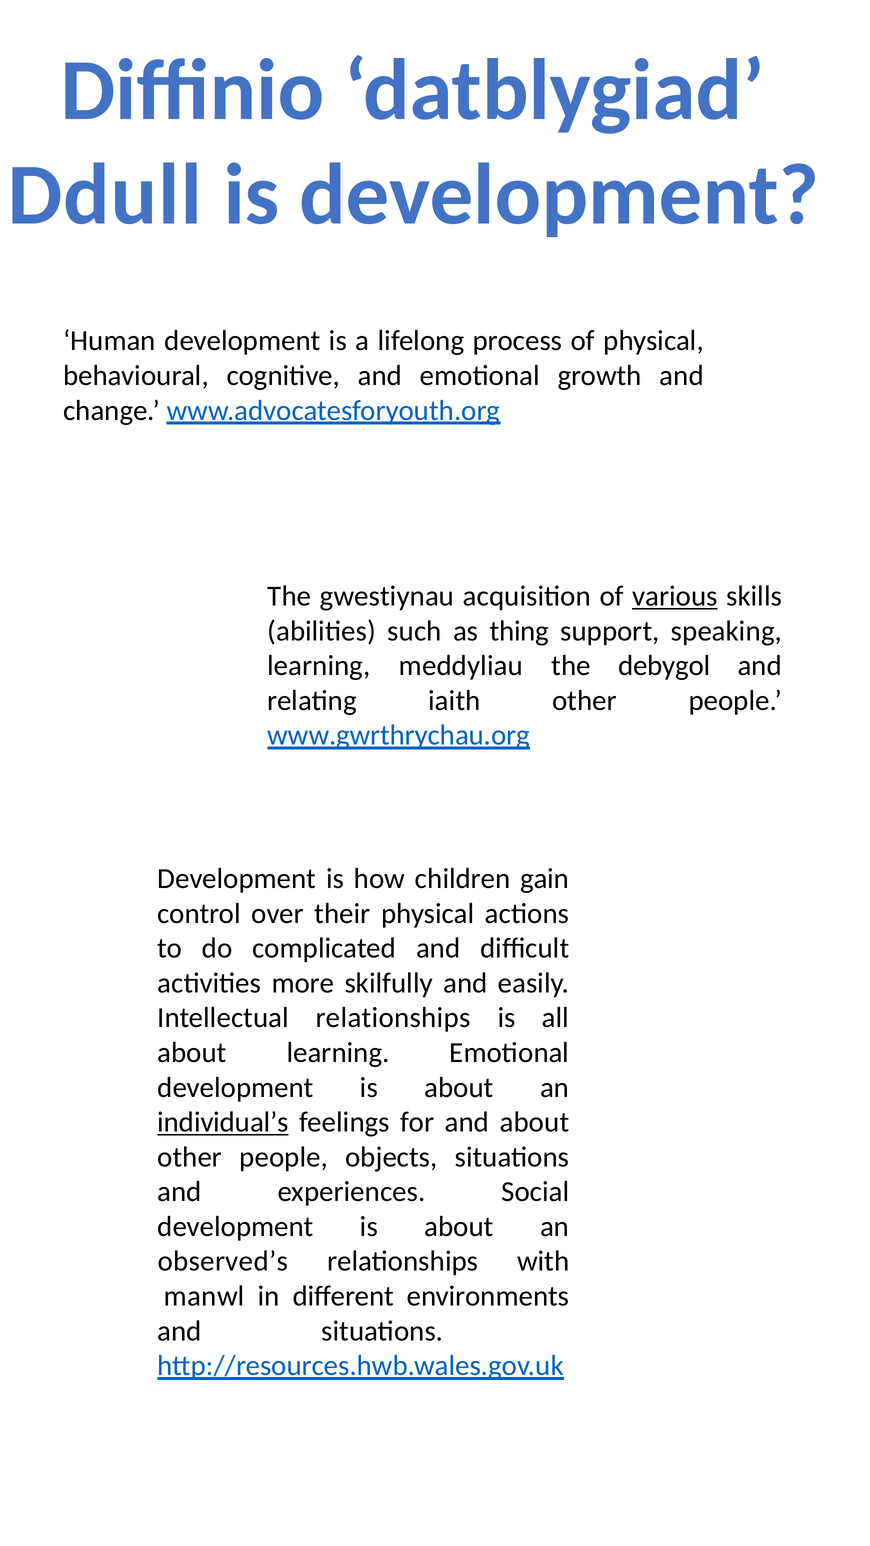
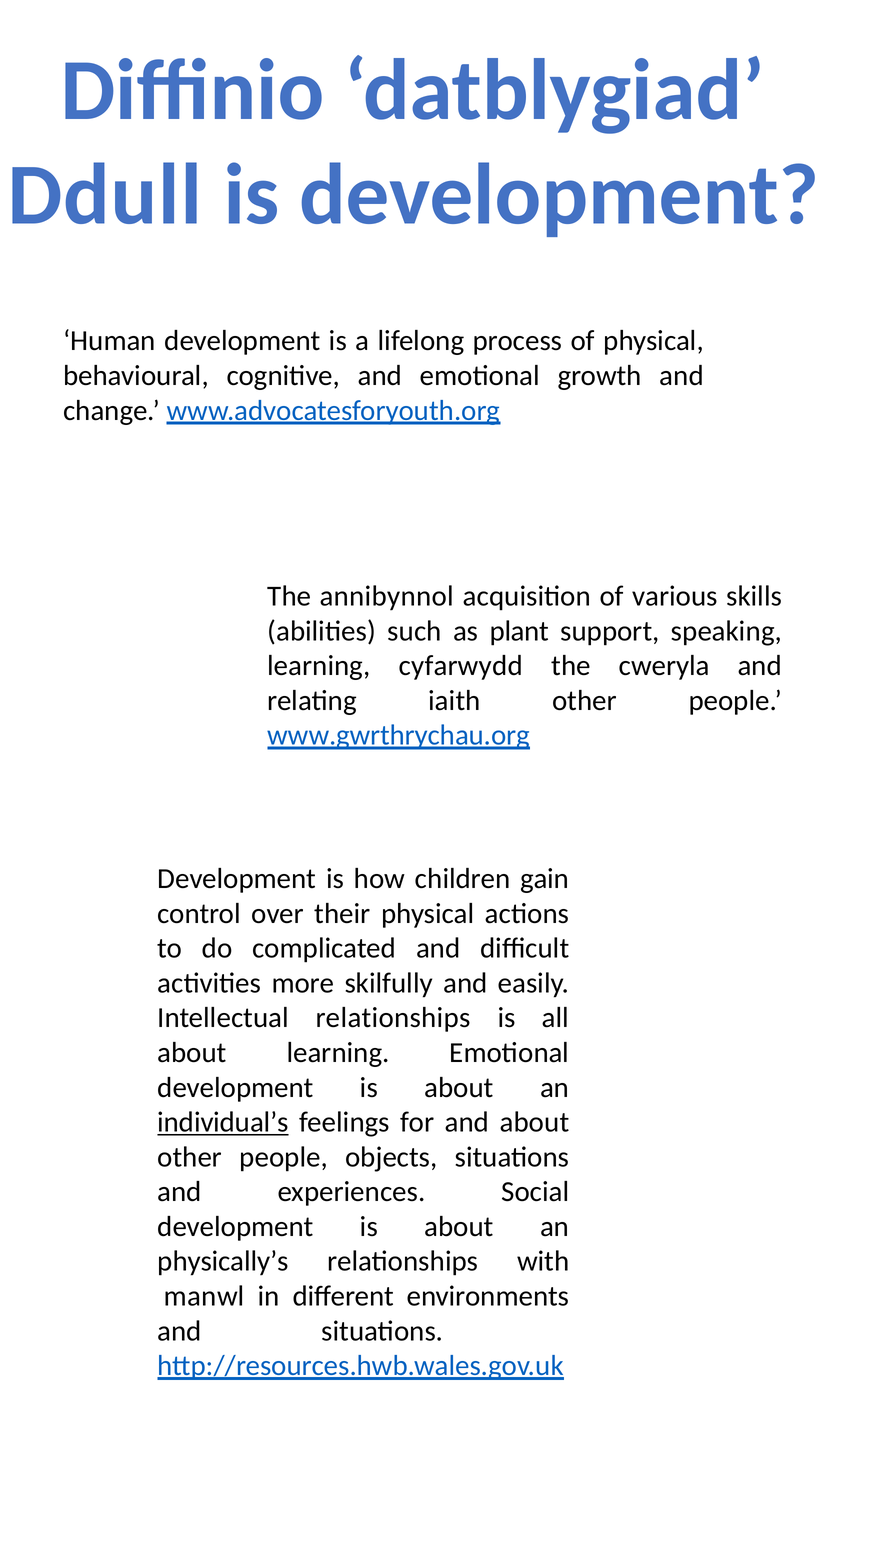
gwestiynau: gwestiynau -> annibynnol
various underline: present -> none
thing: thing -> plant
meddyliau: meddyliau -> cyfarwydd
debygol: debygol -> cweryla
observed’s: observed’s -> physically’s
